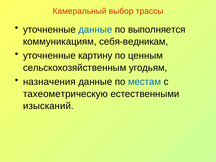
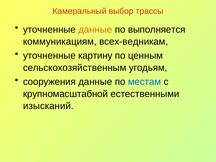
данные at (95, 30) colour: blue -> orange
себя-ведникам: себя-ведникам -> всех-ведникам
назначения: назначения -> сооружения
тахеометрическую: тахеометрическую -> крупномасштабной
